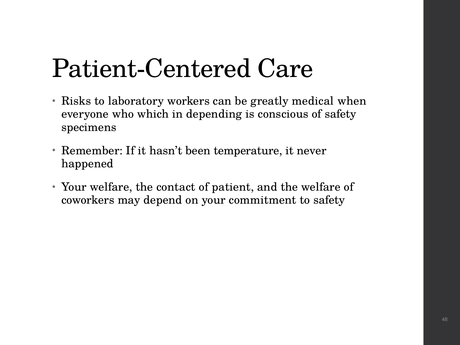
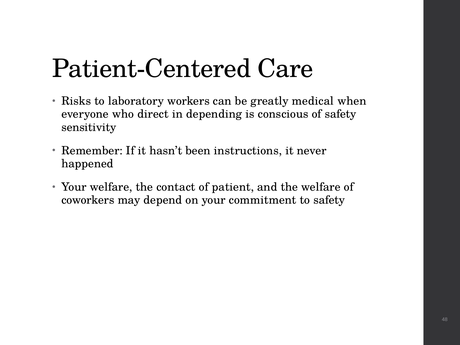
which: which -> direct
specimens: specimens -> sensitivity
temperature: temperature -> instructions
